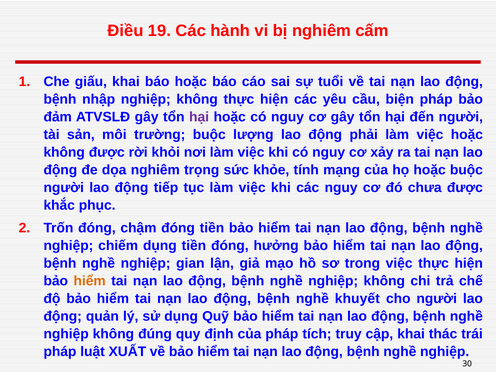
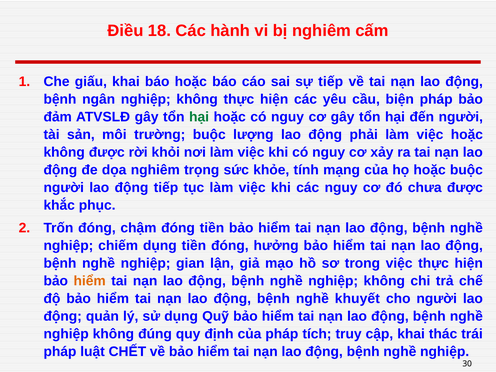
19: 19 -> 18
sự tuổi: tuổi -> tiếp
nhập: nhập -> ngân
hại at (199, 117) colour: purple -> green
XUẤT: XUẤT -> CHẾT
